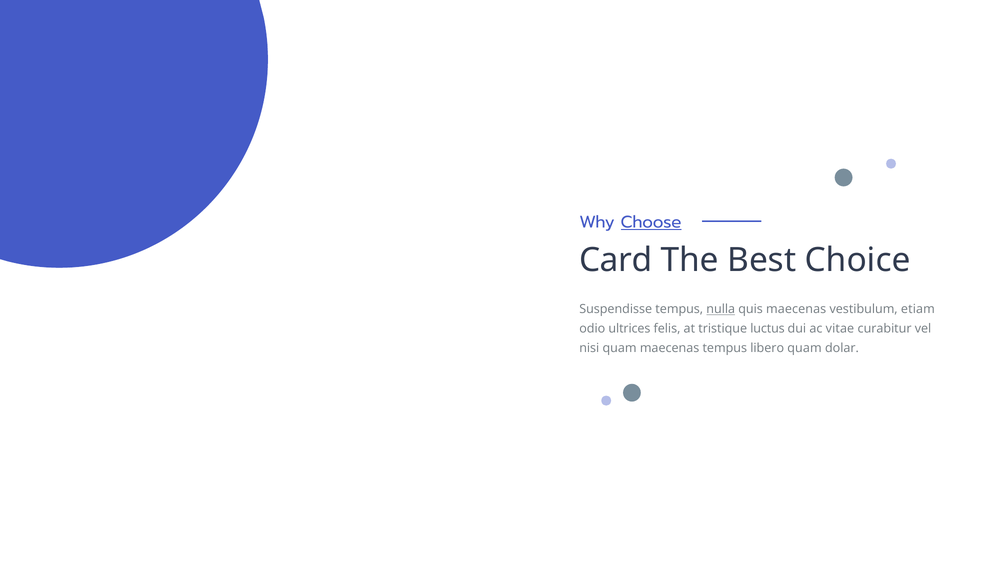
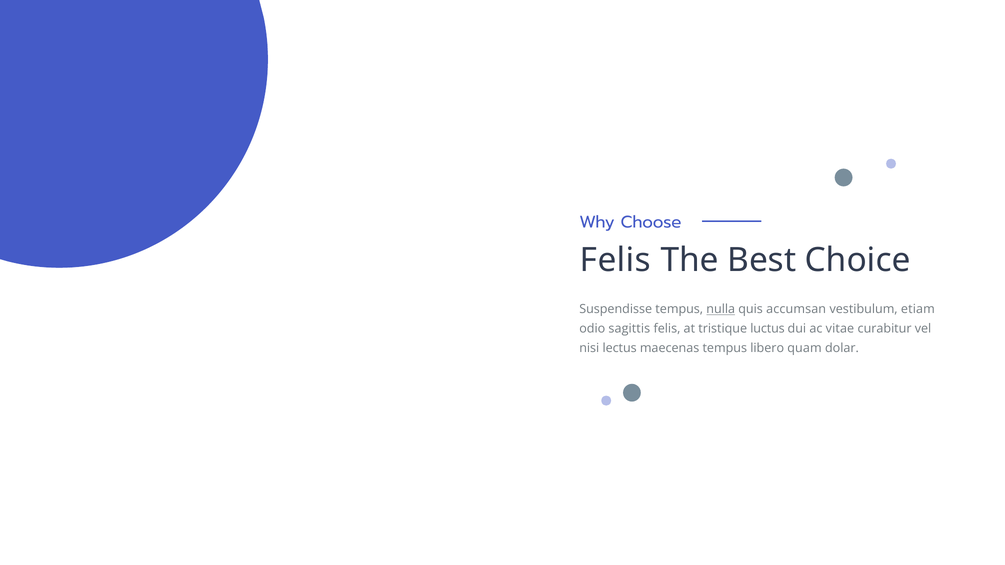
Choose underline: present -> none
Card at (616, 261): Card -> Felis
quis maecenas: maecenas -> accumsan
ultrices: ultrices -> sagittis
nisi quam: quam -> lectus
